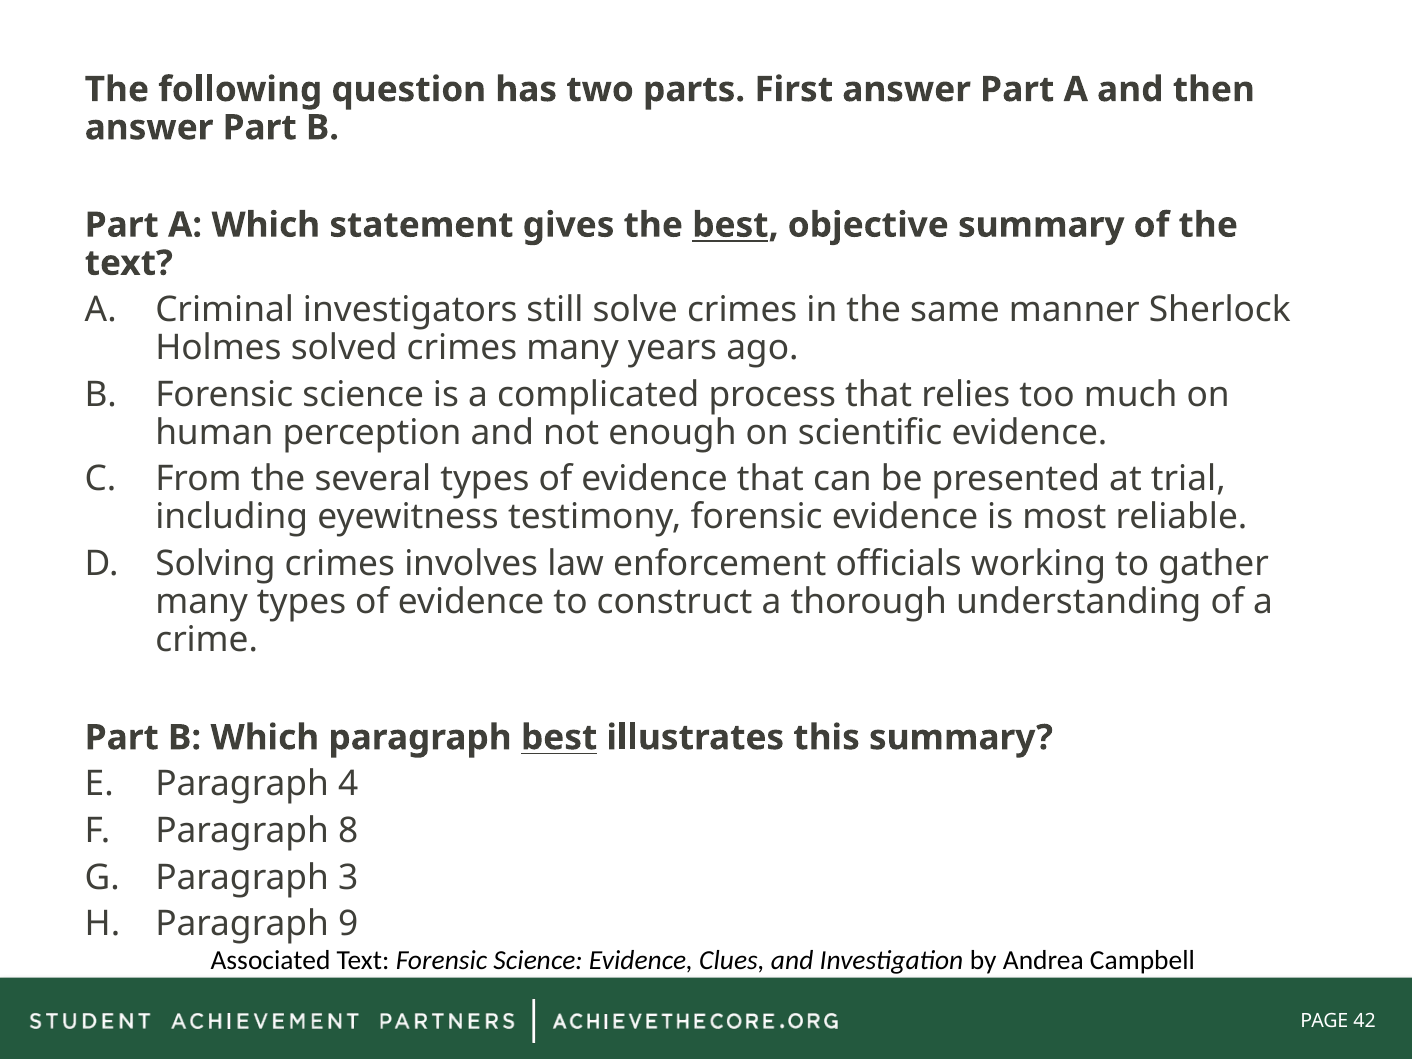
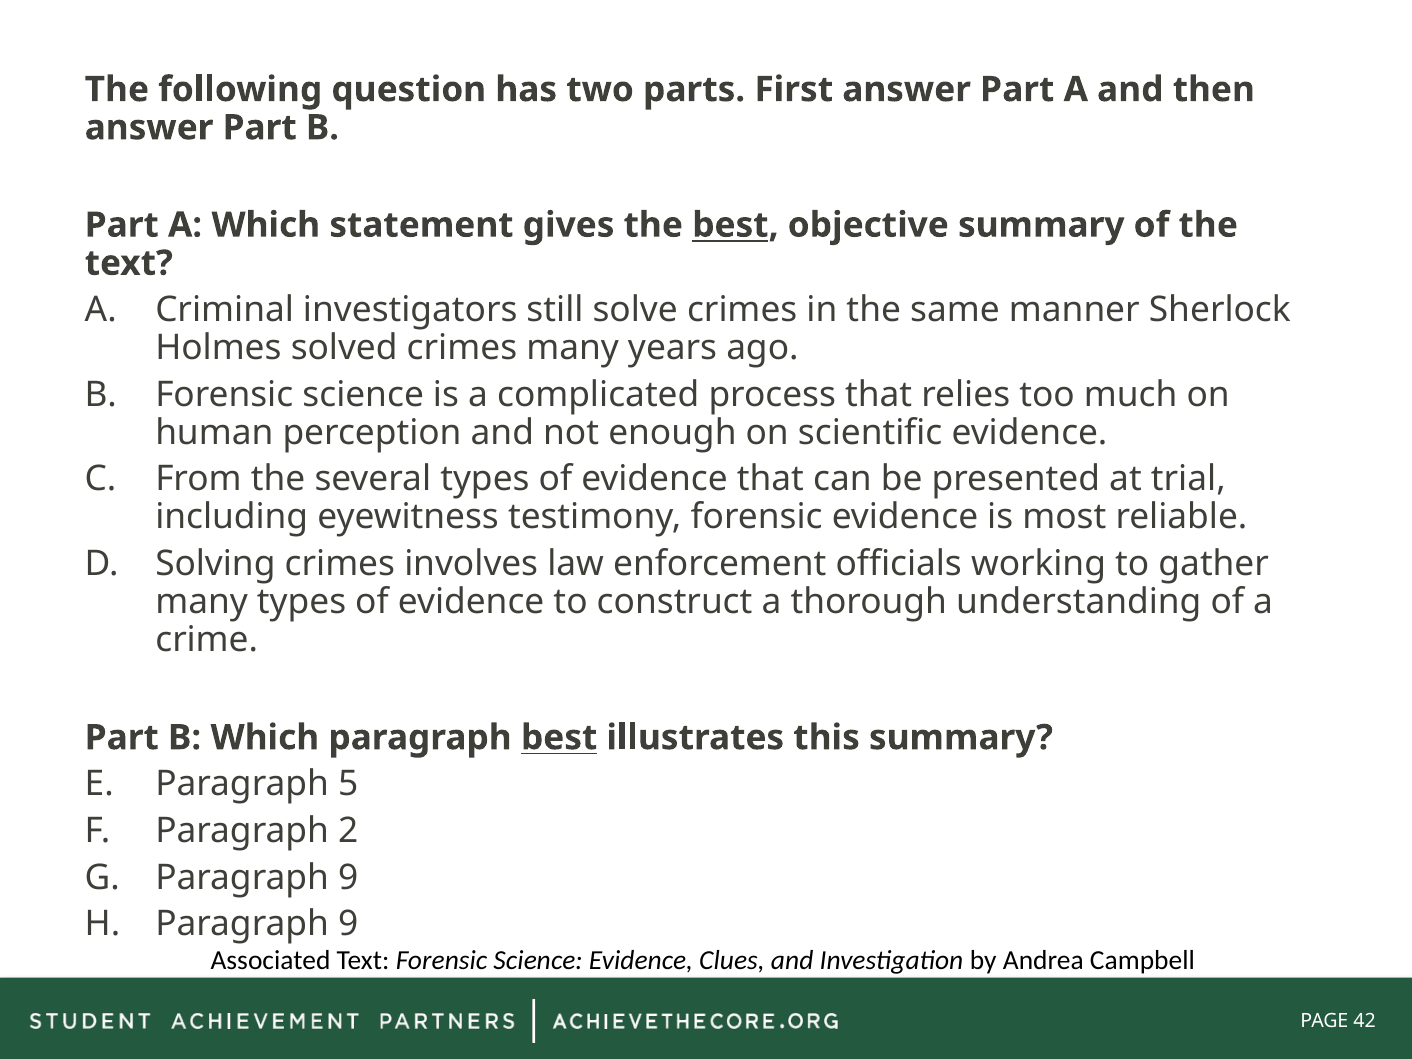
4: 4 -> 5
8: 8 -> 2
3 at (348, 877): 3 -> 9
